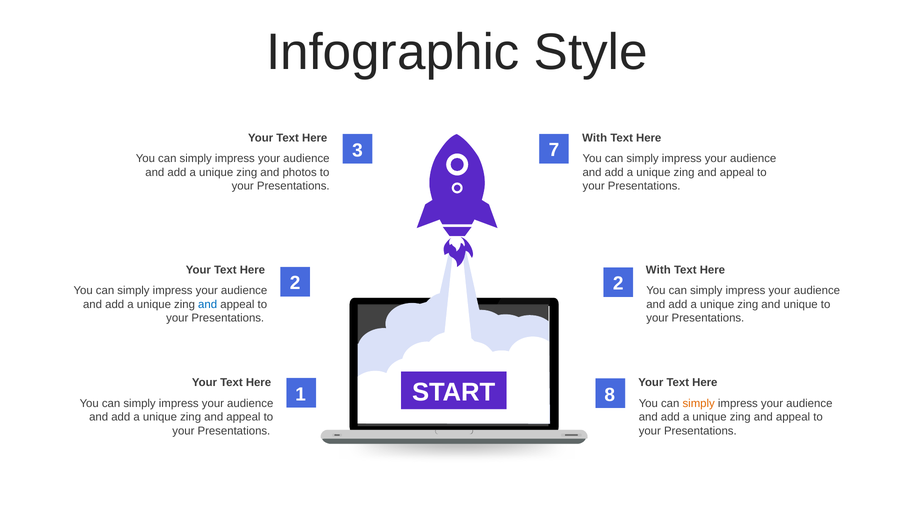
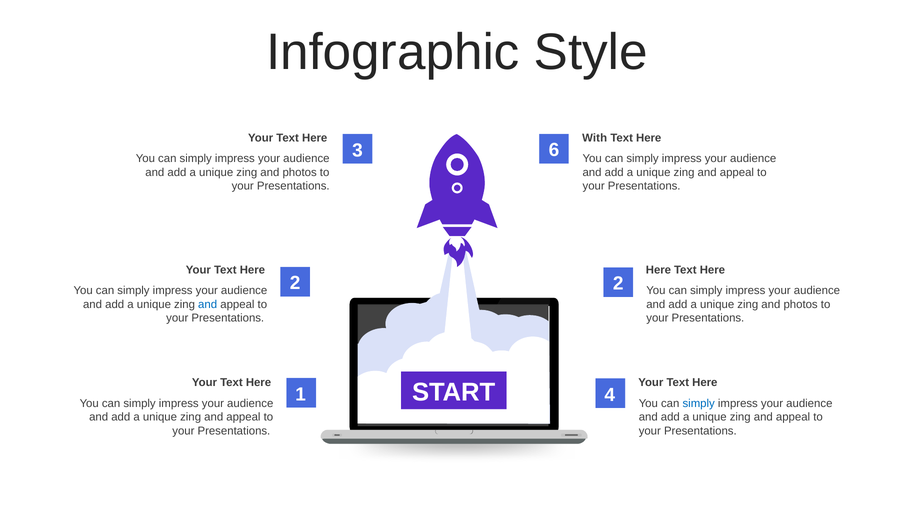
7: 7 -> 6
With at (658, 270): With -> Here
unique at (801, 304): unique -> photos
8: 8 -> 4
simply at (699, 403) colour: orange -> blue
